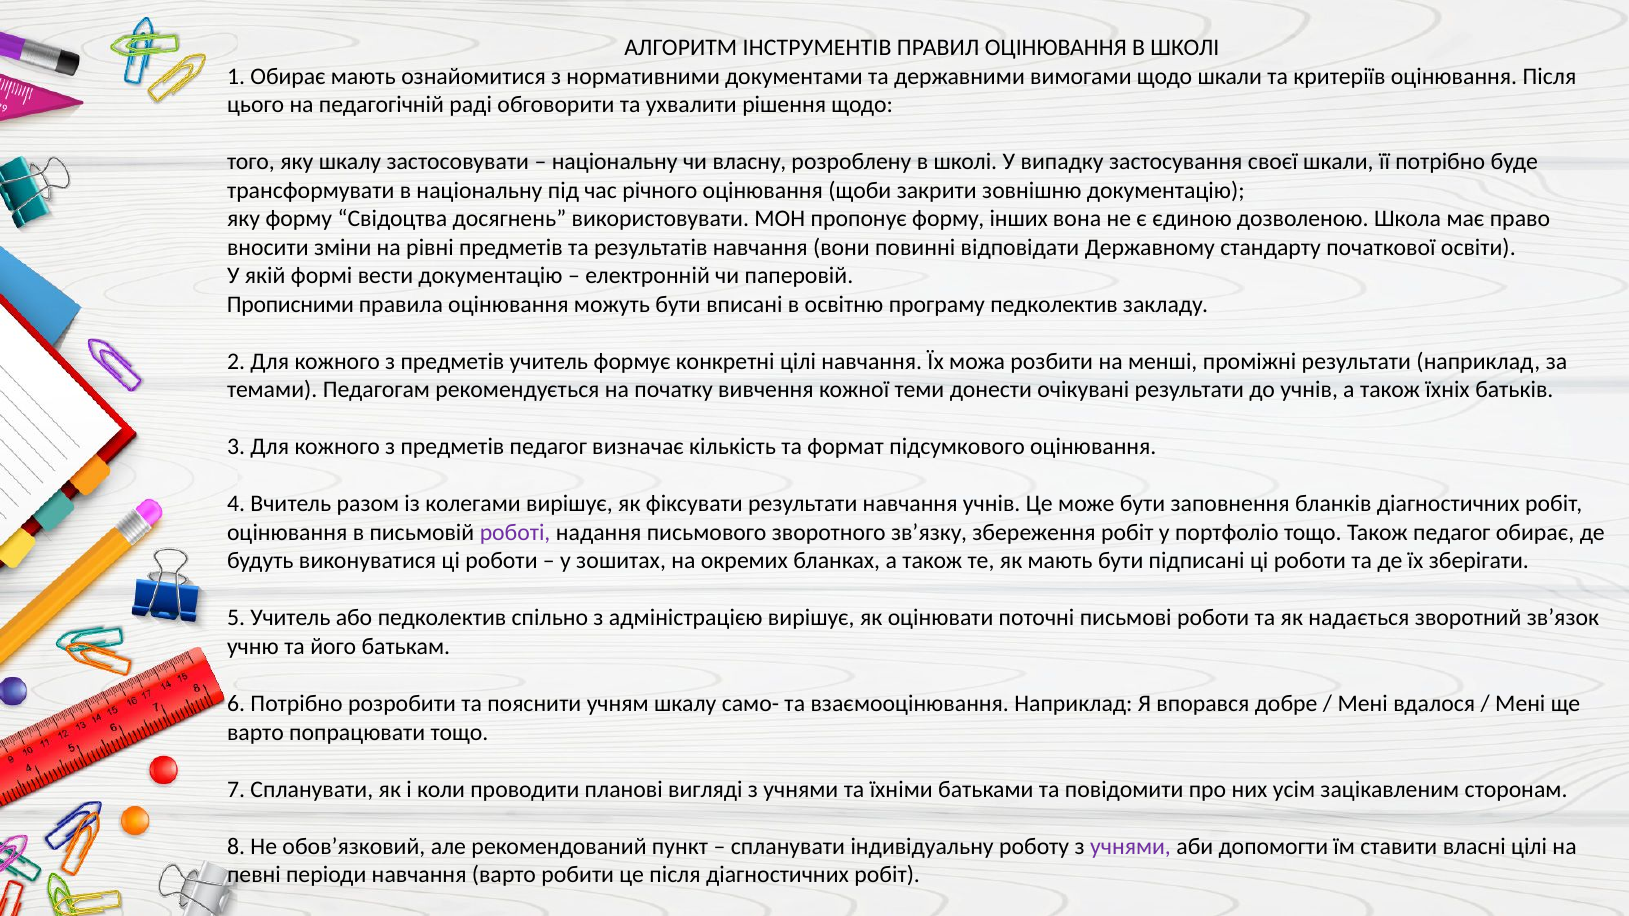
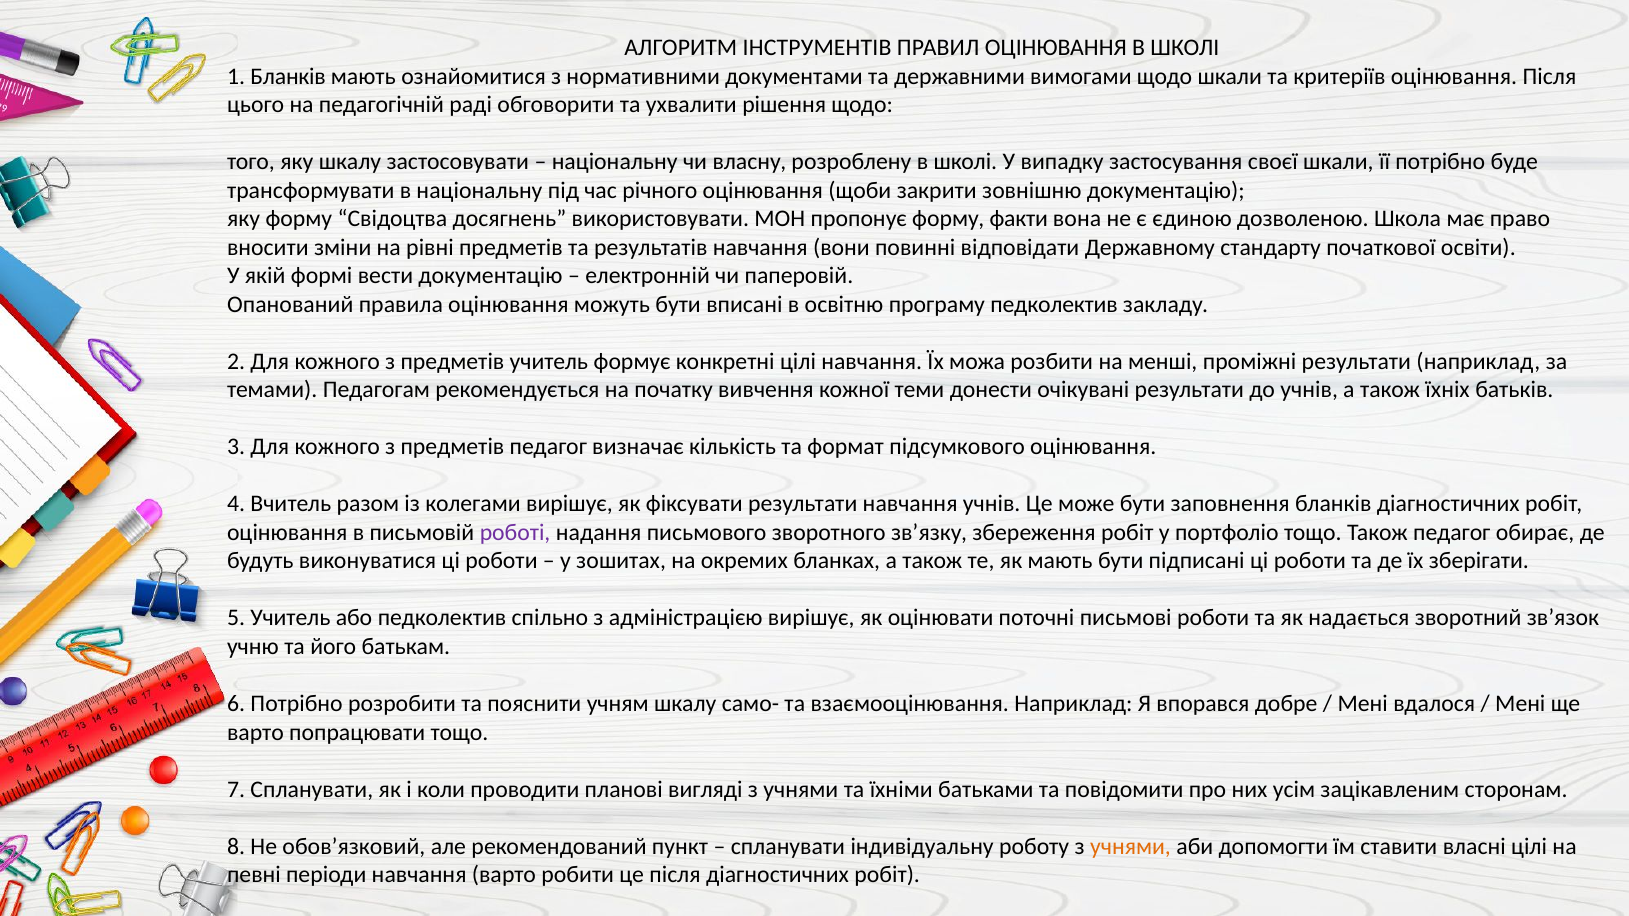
1 Обирає: Обирає -> Бланків
інших: інших -> факти
Прописними: Прописними -> Опанований
учнями at (1131, 847) colour: purple -> orange
